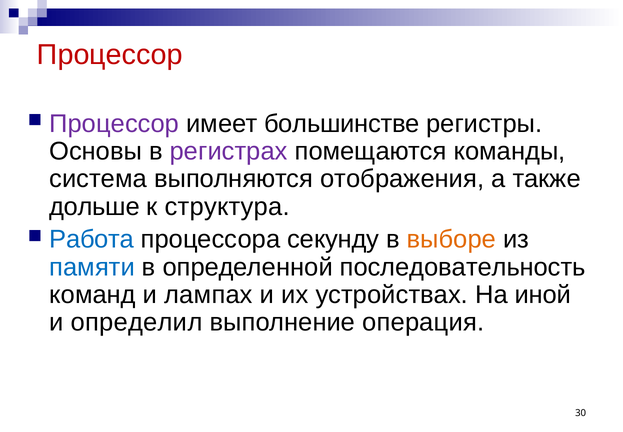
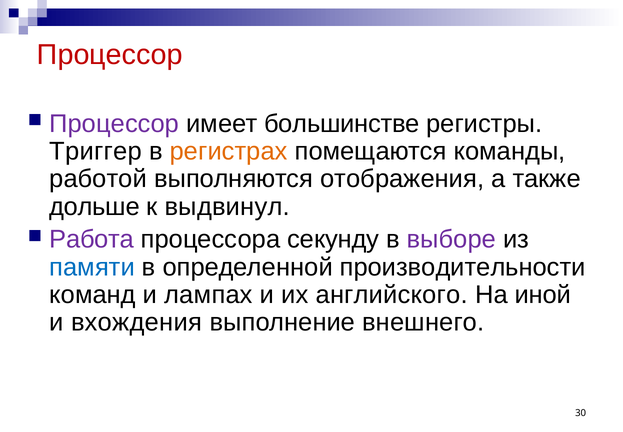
Основы: Основы -> Триггер
регистрах colour: purple -> orange
система: система -> работой
структура: структура -> выдвинул
Работа colour: blue -> purple
выборе colour: orange -> purple
последовательность: последовательность -> производительности
устройствах: устройствах -> английского
определил: определил -> вхождения
операция: операция -> внешнего
